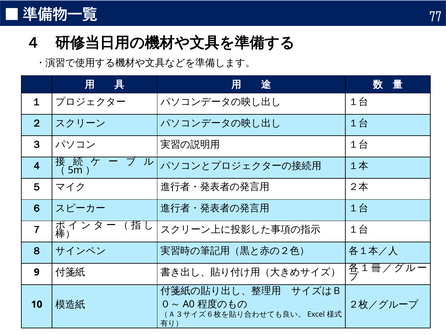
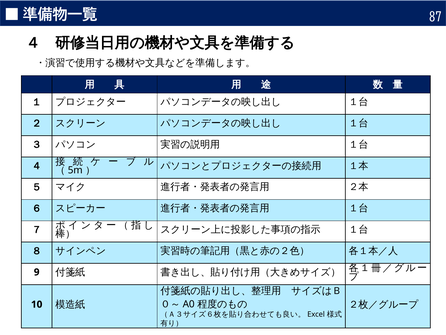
77: 77 -> 87
